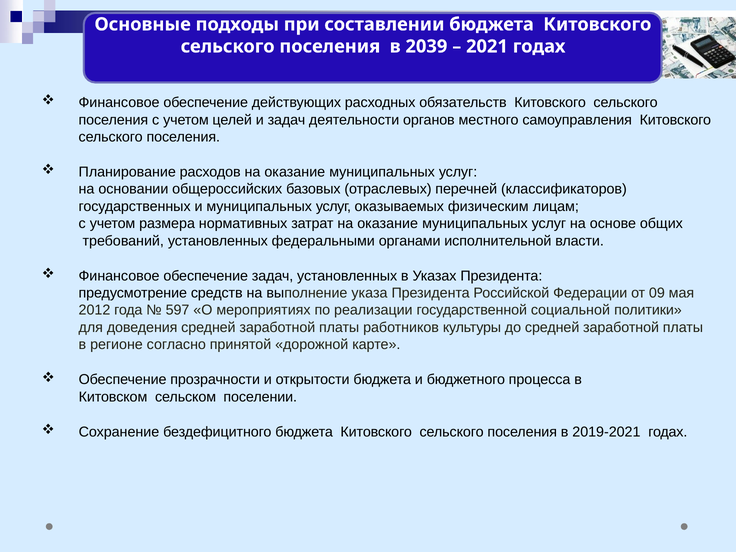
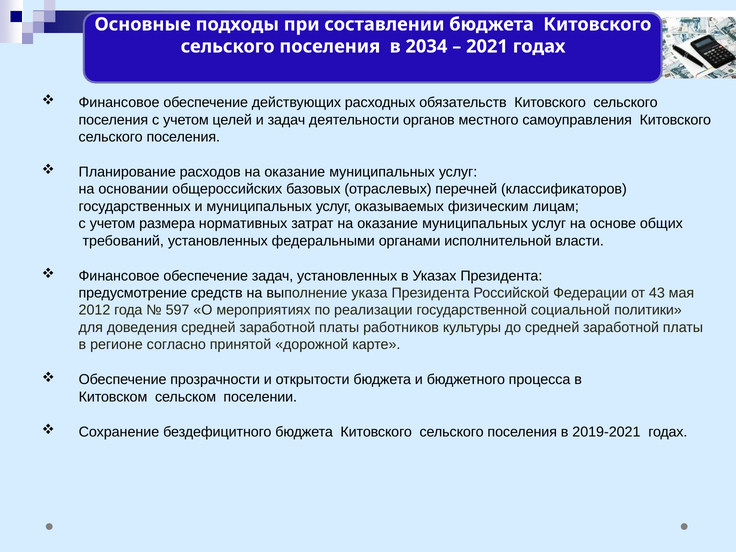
2039: 2039 -> 2034
09: 09 -> 43
